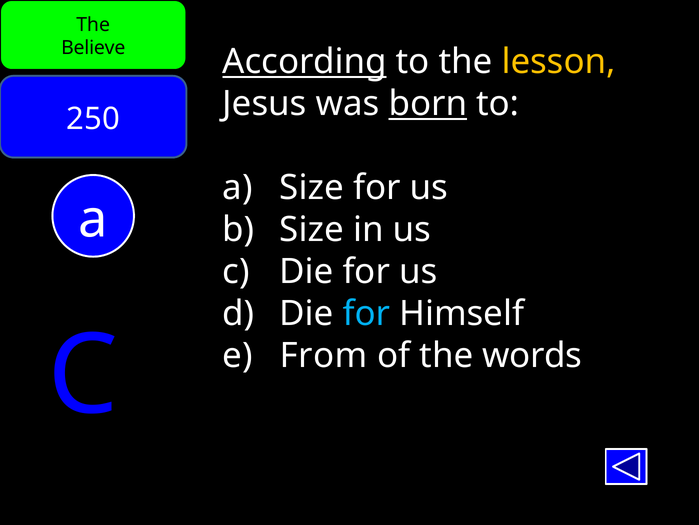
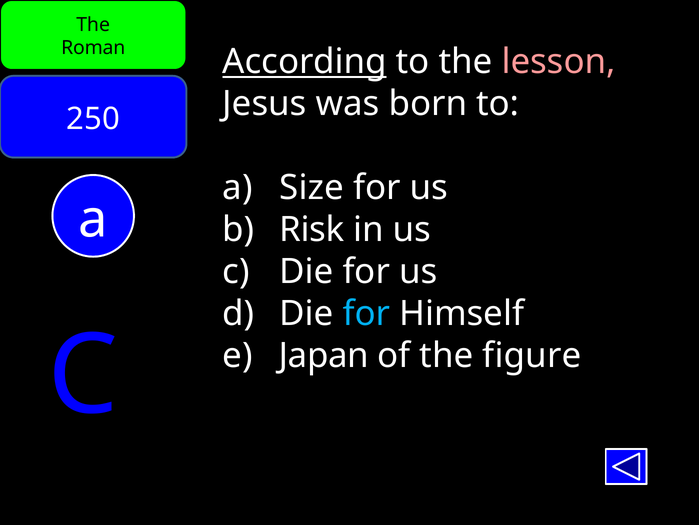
Believe: Believe -> Roman
lesson colour: yellow -> pink
born underline: present -> none
Size at (312, 230): Size -> Risk
From: From -> Japan
words: words -> figure
